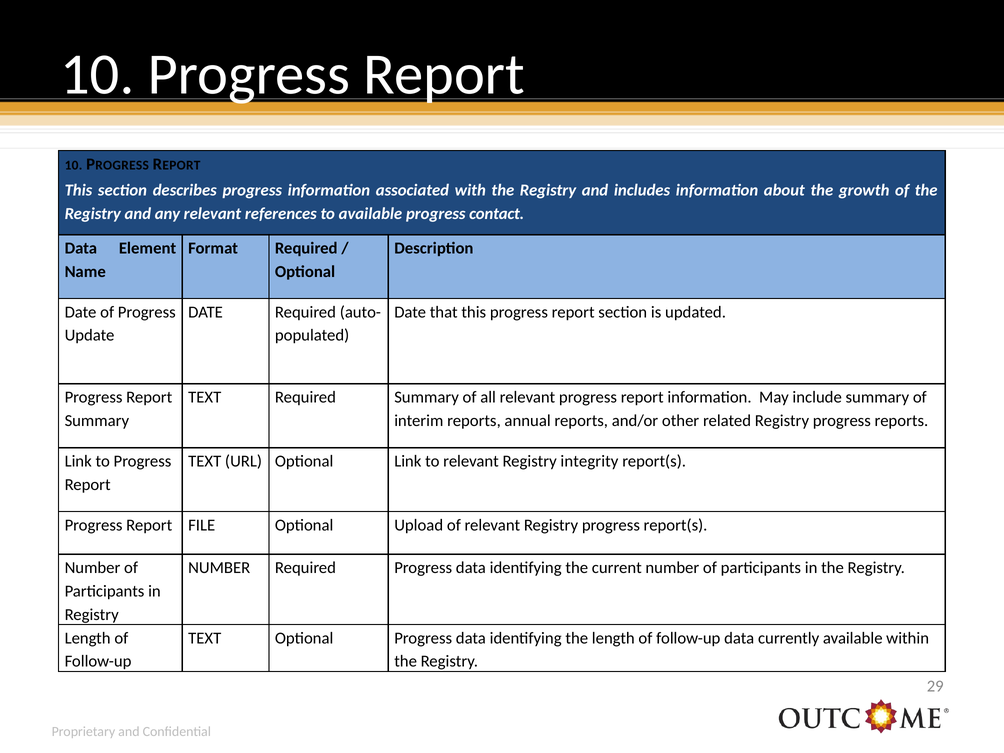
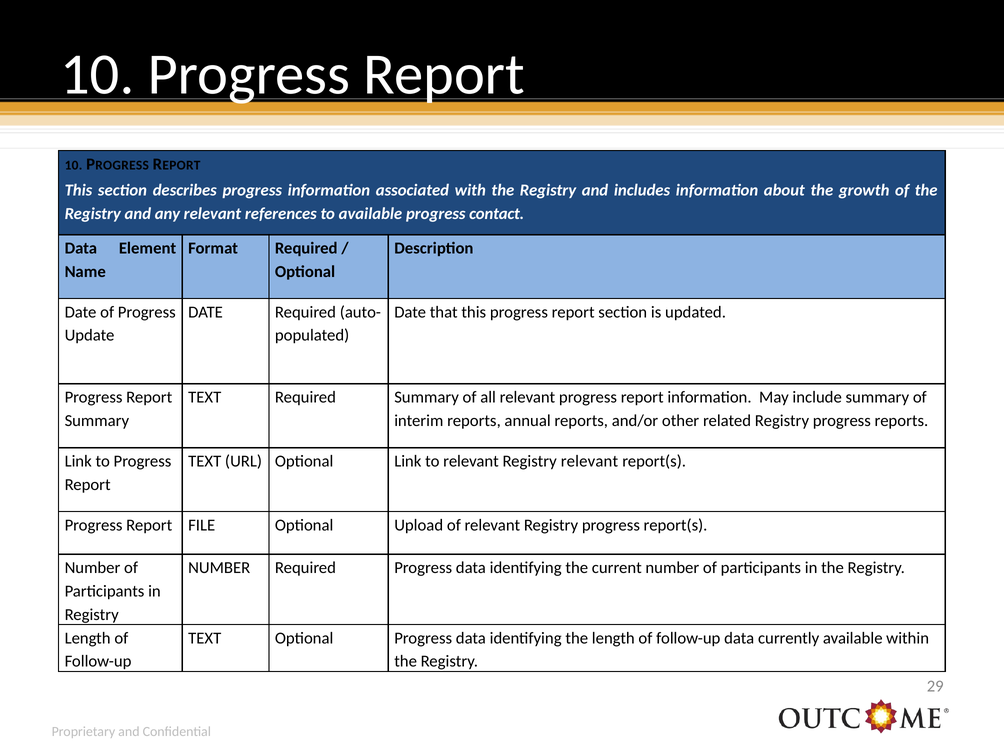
Registry integrity: integrity -> relevant
